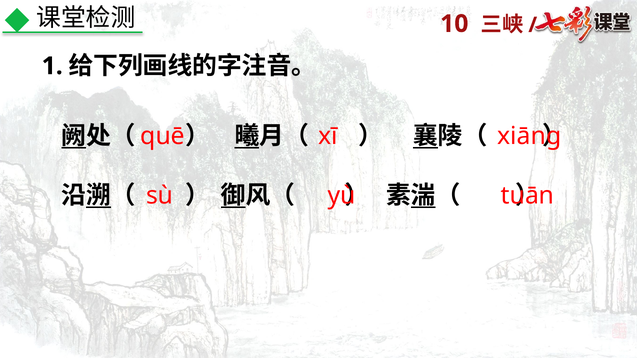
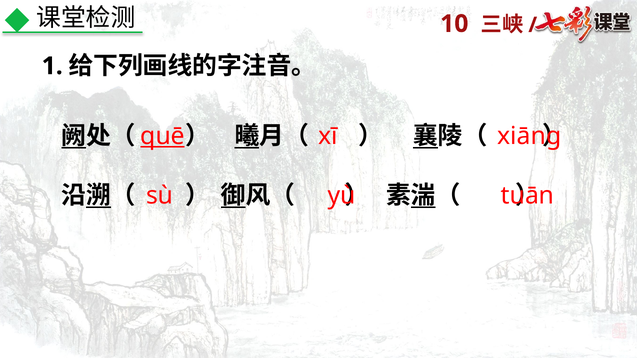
quē underline: none -> present
